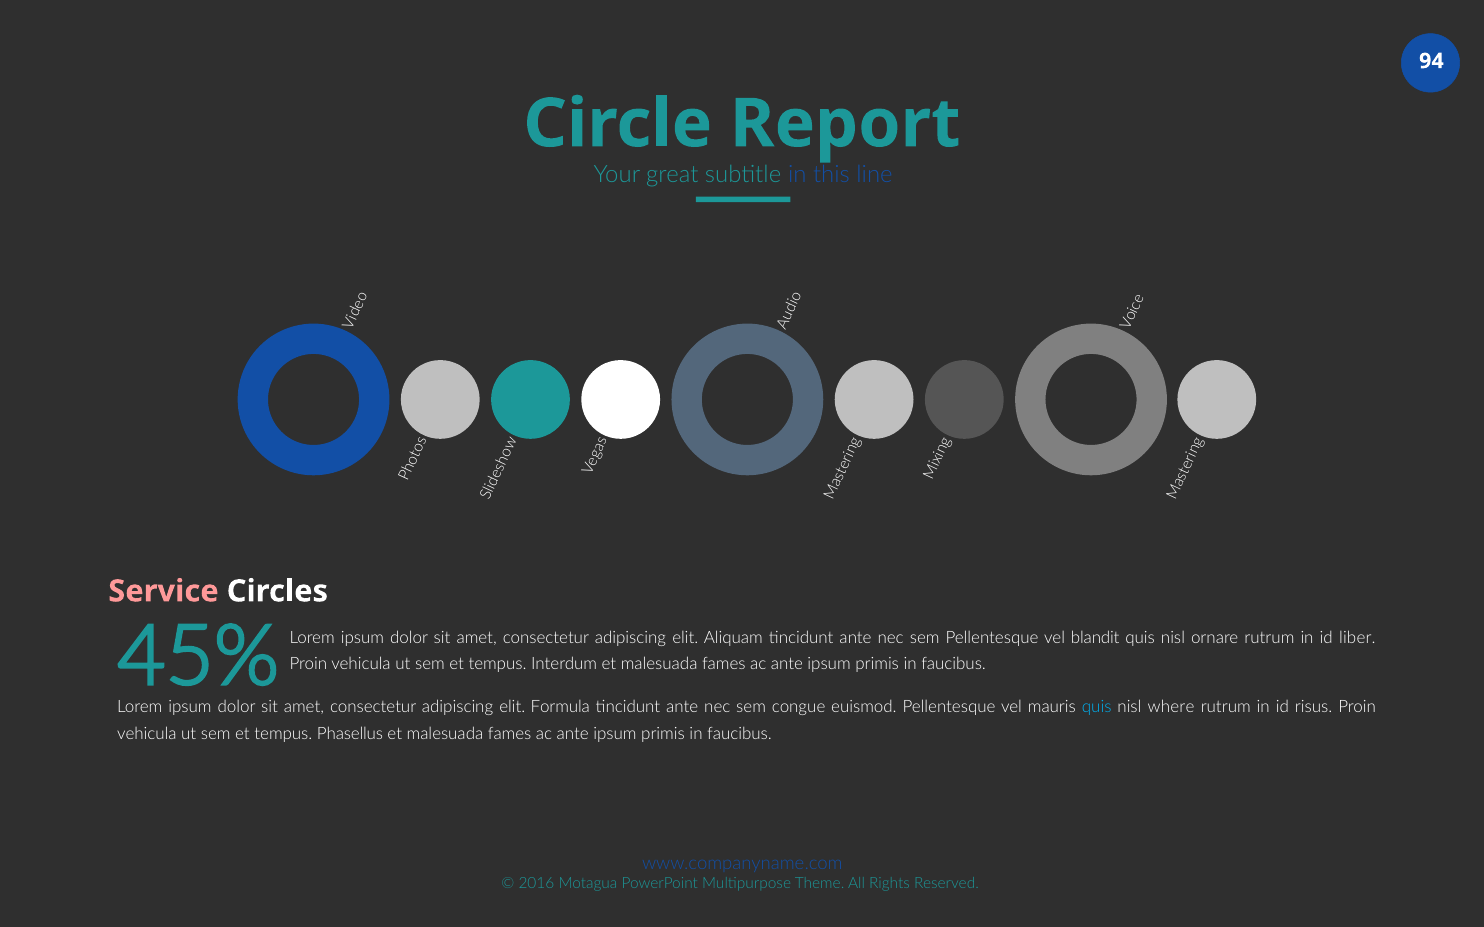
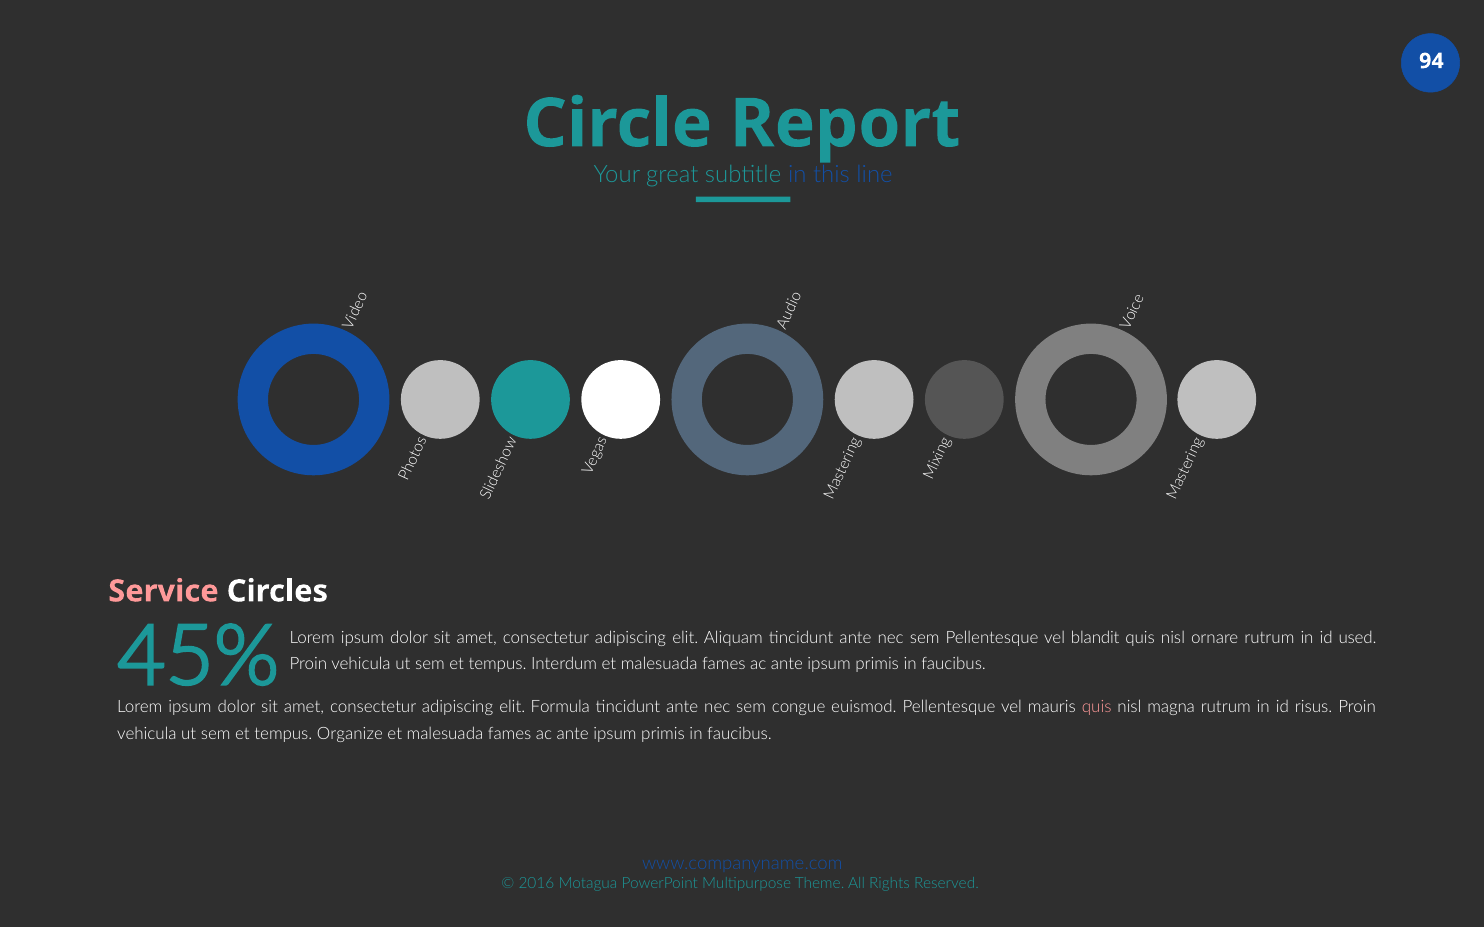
liber: liber -> used
quis at (1097, 707) colour: light blue -> pink
where: where -> magna
Phasellus: Phasellus -> Organize
